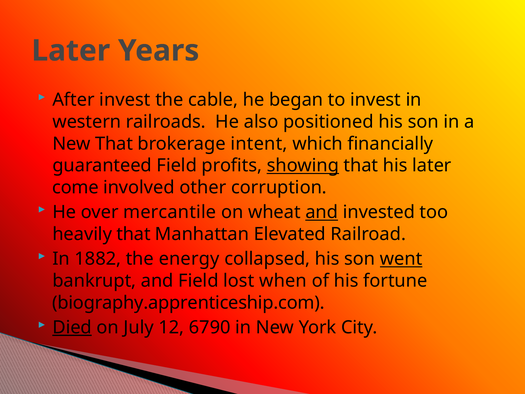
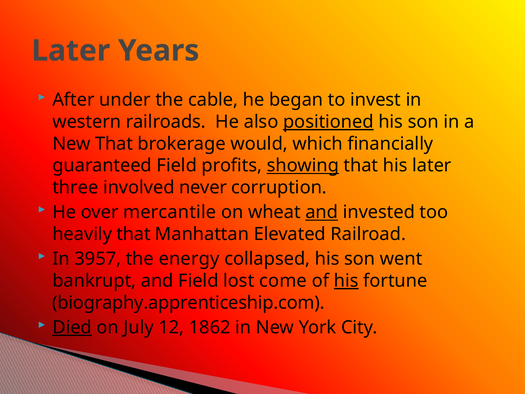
After invest: invest -> under
positioned underline: none -> present
intent: intent -> would
come: come -> three
other: other -> never
1882: 1882 -> 3957
went underline: present -> none
when: when -> come
his at (346, 281) underline: none -> present
6790: 6790 -> 1862
